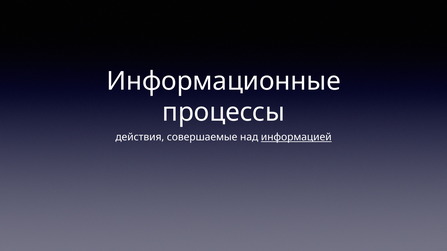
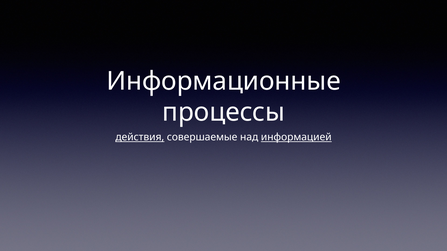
действия underline: none -> present
